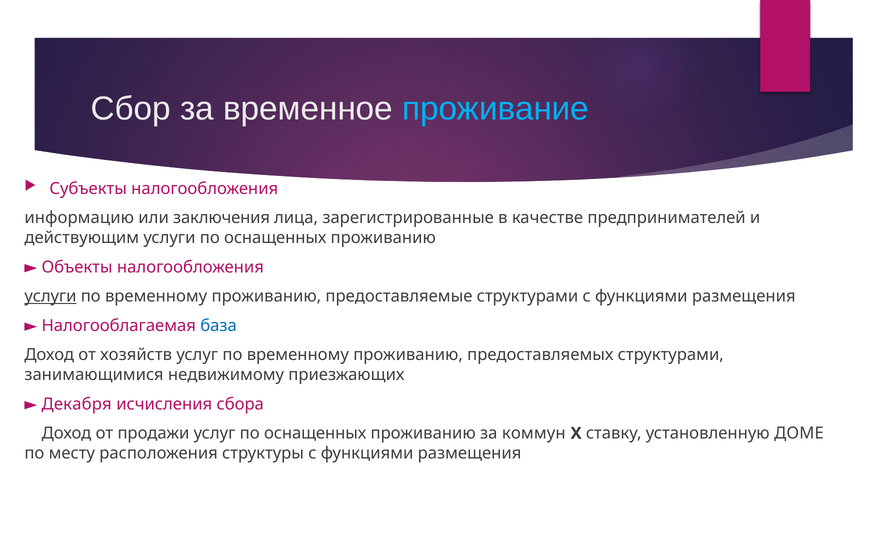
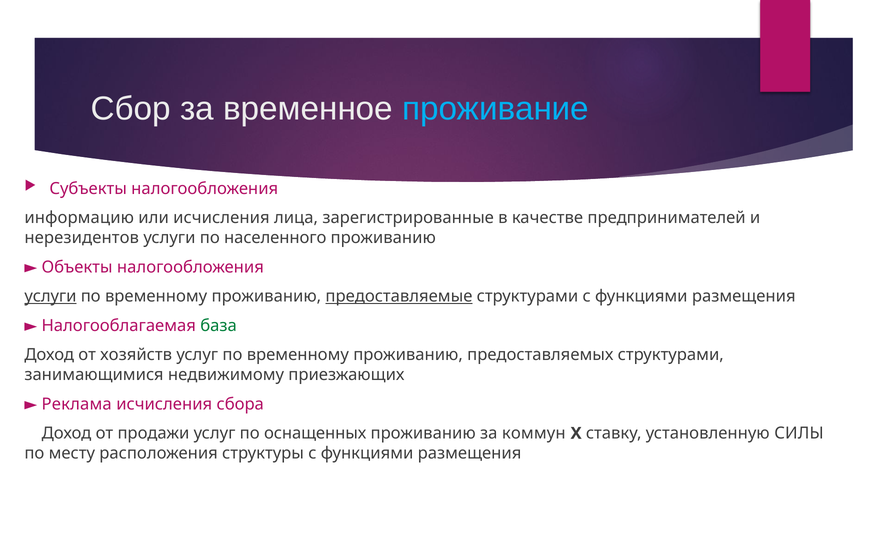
или заключения: заключения -> исчисления
действующим: действующим -> нерезидентов
услуги по оснащенных: оснащенных -> населенного
предоставляемые underline: none -> present
база colour: blue -> green
Декабря: Декабря -> Реклама
ДОМЕ: ДОМЕ -> СИЛЫ
